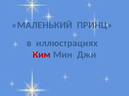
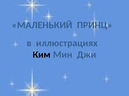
Ким colour: red -> black
